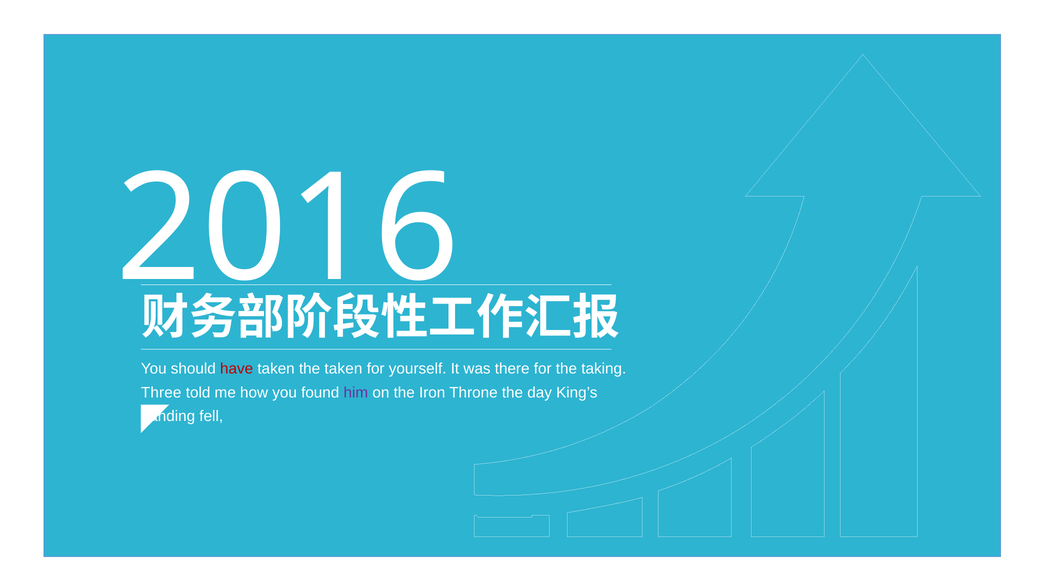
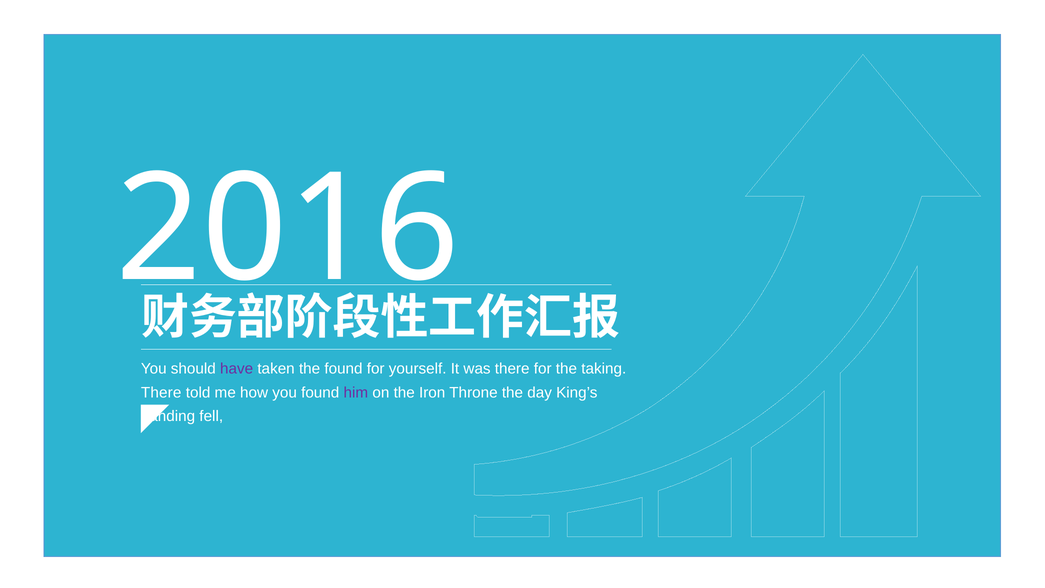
have colour: red -> purple
the taken: taken -> found
Three at (161, 393): Three -> There
